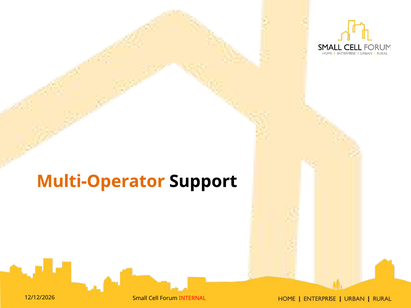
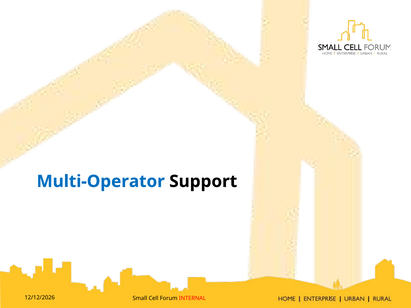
Multi-Operator colour: orange -> blue
